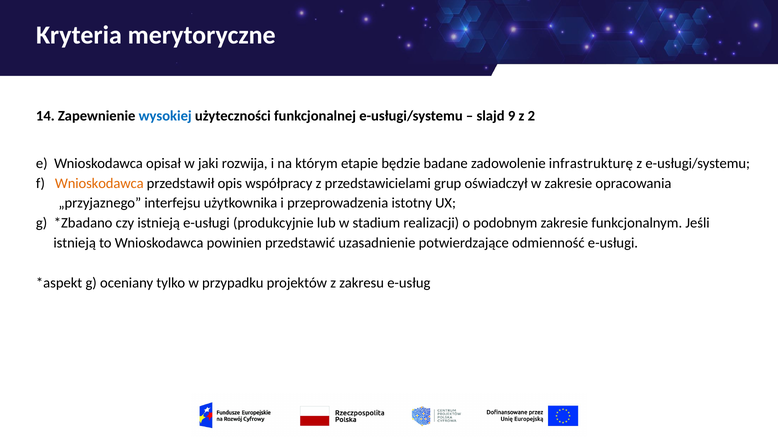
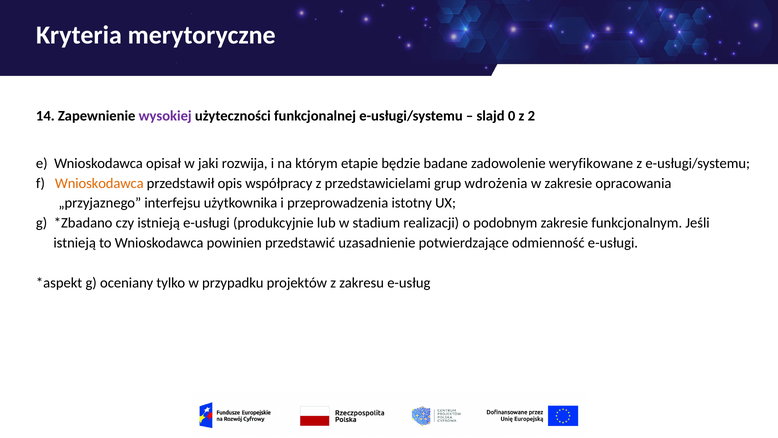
wysokiej colour: blue -> purple
9: 9 -> 0
infrastrukturę: infrastrukturę -> weryfikowane
oświadczył: oświadczył -> wdrożenia
